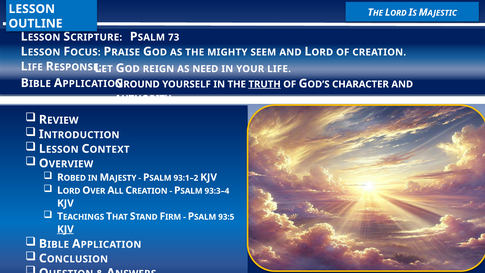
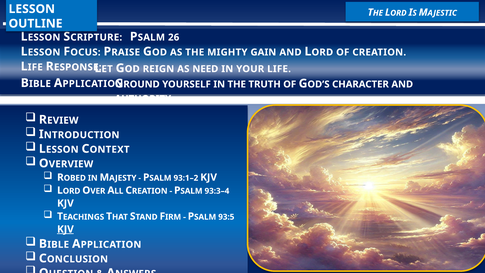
73: 73 -> 26
SEEM: SEEM -> GAIN
TRUTH underline: present -> none
